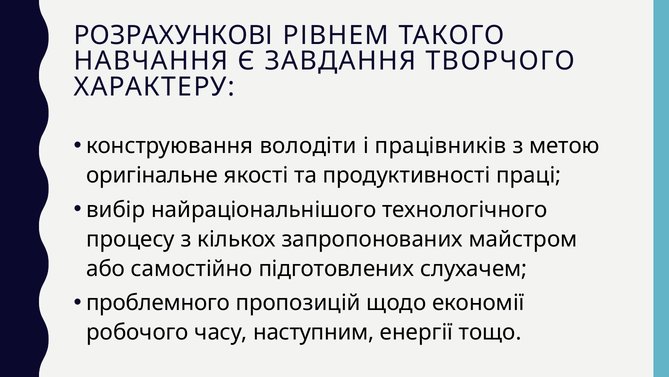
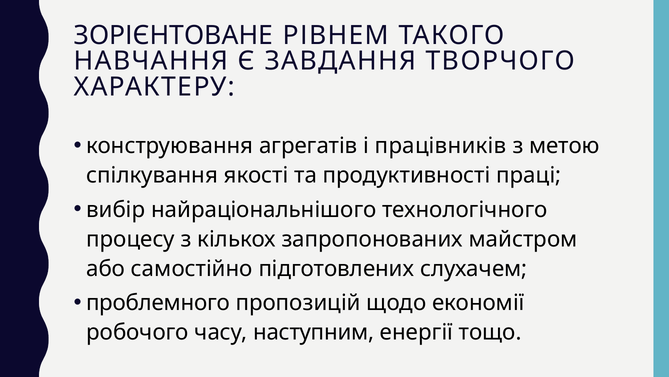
РОЗРАХУНКОВІ: РОЗРАХУНКОВІ -> ЗОРІЄНТОВАНЕ
володіти: володіти -> агрегатів
оригінальне: оригінальне -> спілкування
